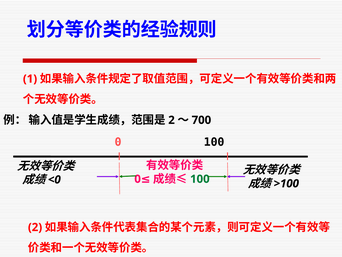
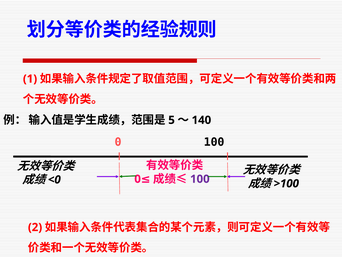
2 at (172, 120): 2 -> 5
700: 700 -> 140
100 at (200, 179) colour: green -> purple
